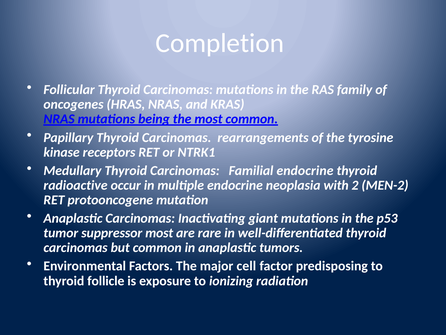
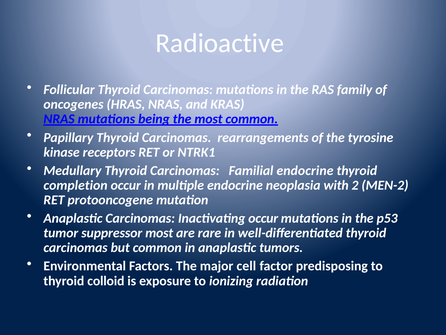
Completion: Completion -> Radioactive
radioactive: radioactive -> completion
Inactivating giant: giant -> occur
follicle: follicle -> colloid
